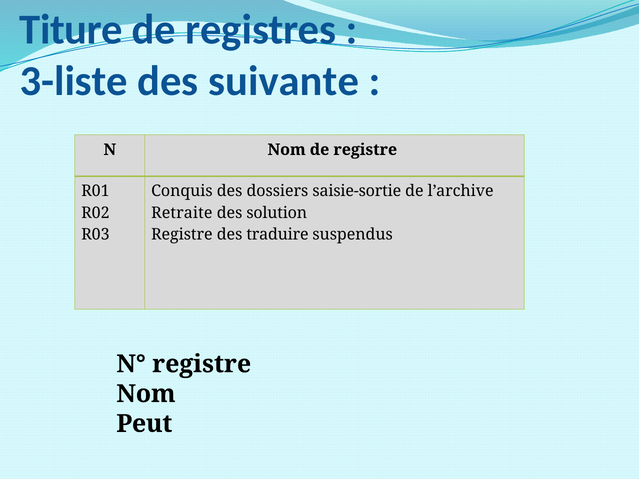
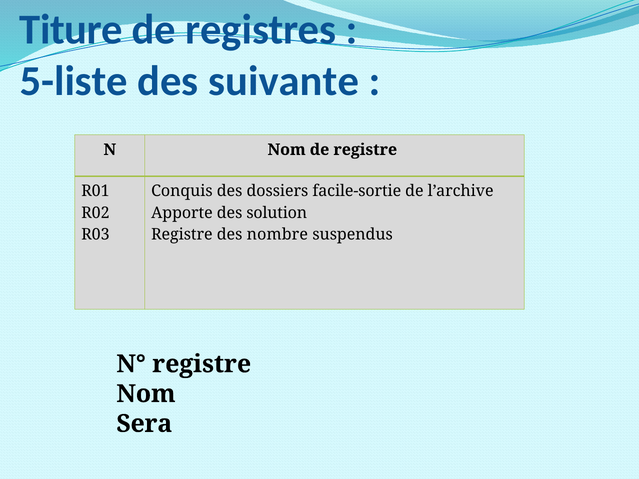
3-liste: 3-liste -> 5-liste
saisie-sortie: saisie-sortie -> facile-sortie
Retraite: Retraite -> Apporte
traduire: traduire -> nombre
Peut: Peut -> Sera
